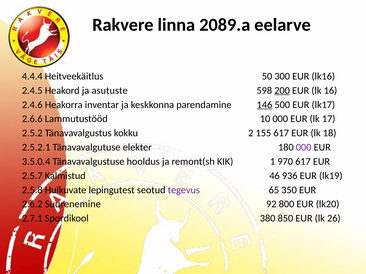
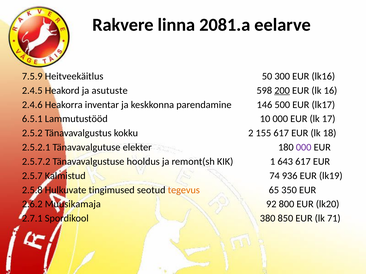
2089.a: 2089.a -> 2081.a
4.4.4: 4.4.4 -> 7.5.9
146 underline: present -> none
2.6.6: 2.6.6 -> 6.5.1
3.5.0.4: 3.5.0.4 -> 2.5.7.2
970: 970 -> 643
46: 46 -> 74
lepingutest: lepingutest -> tingimused
tegevus colour: purple -> orange
Suurenemine: Suurenemine -> Muusikamaja
26: 26 -> 71
